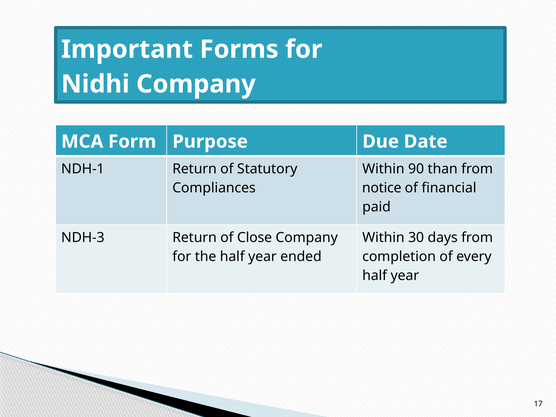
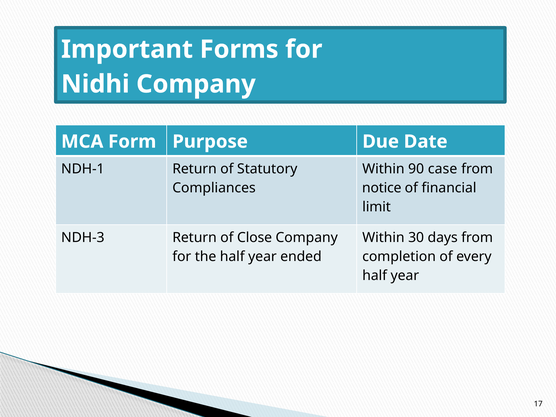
than: than -> case
paid: paid -> limit
